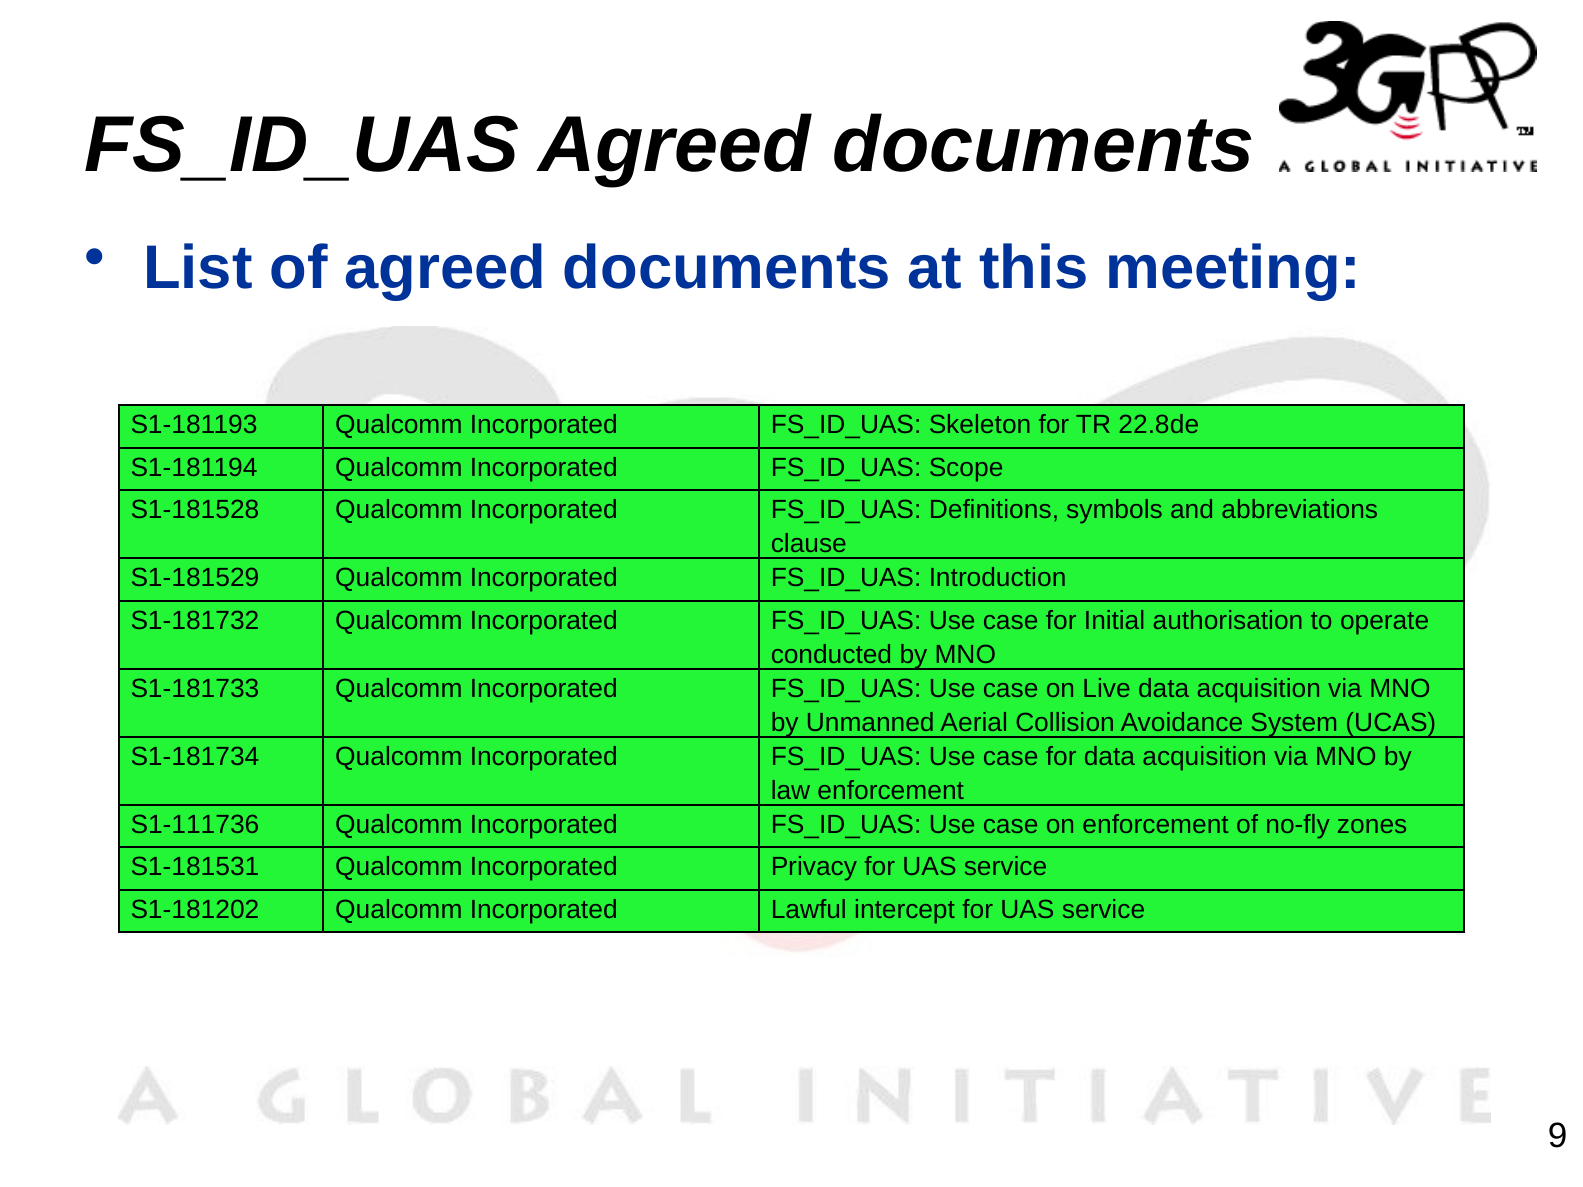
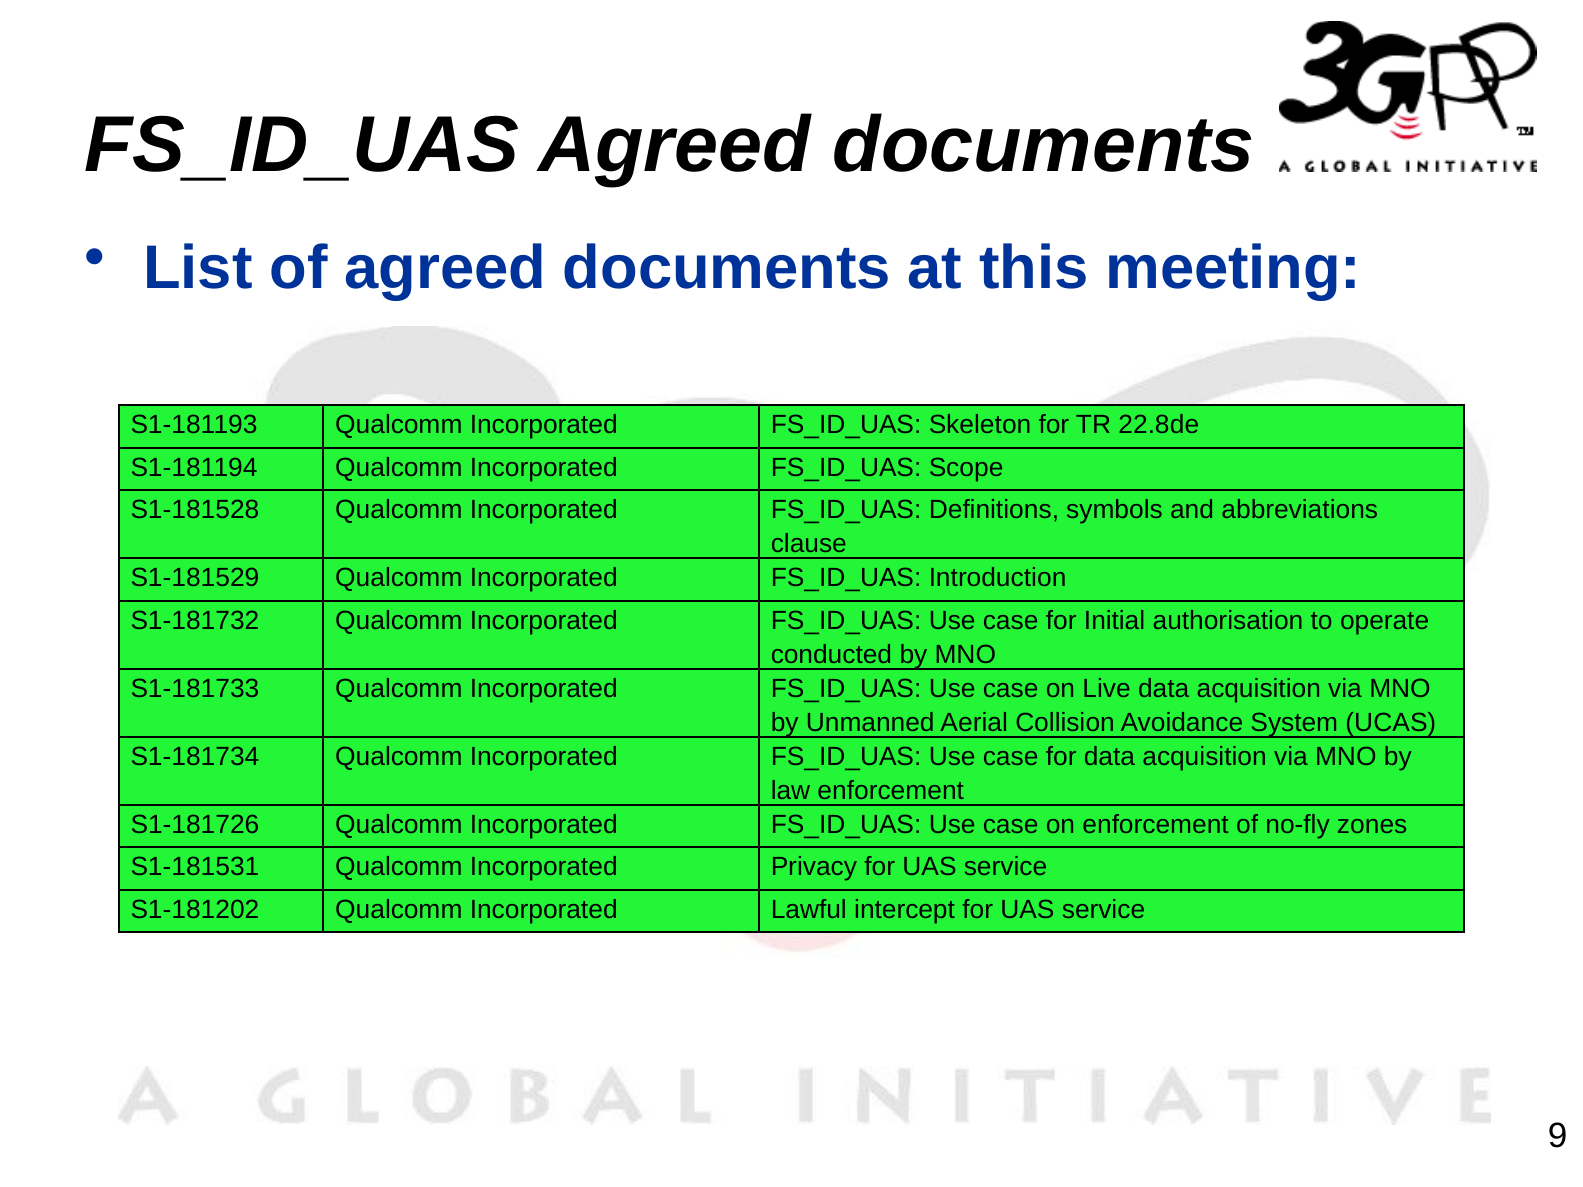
S1-111736: S1-111736 -> S1-181726
